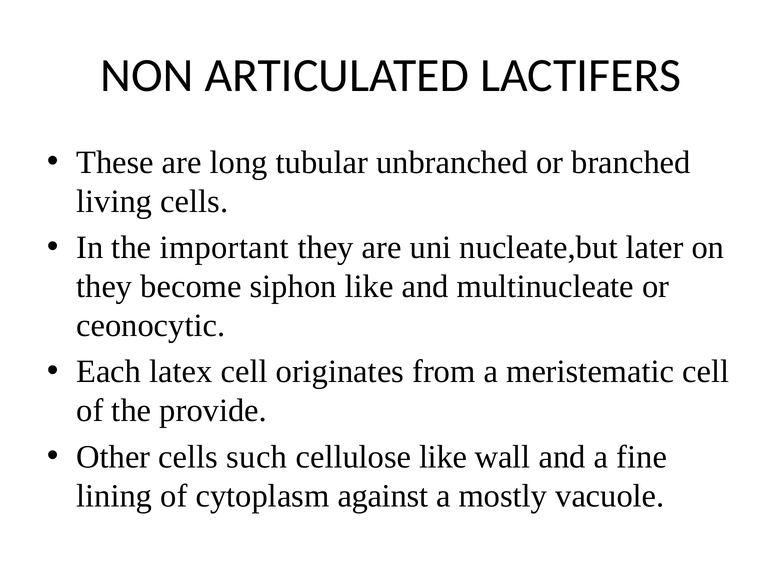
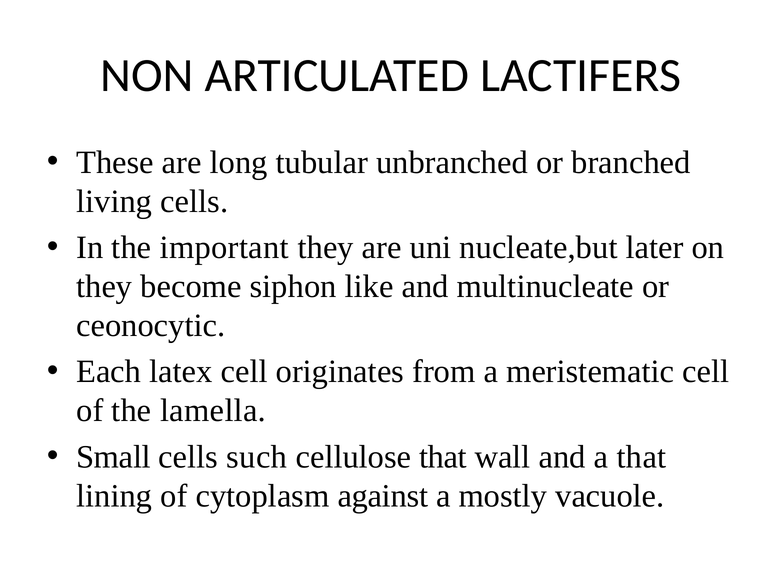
provide: provide -> lamella
Other: Other -> Small
cellulose like: like -> that
a fine: fine -> that
